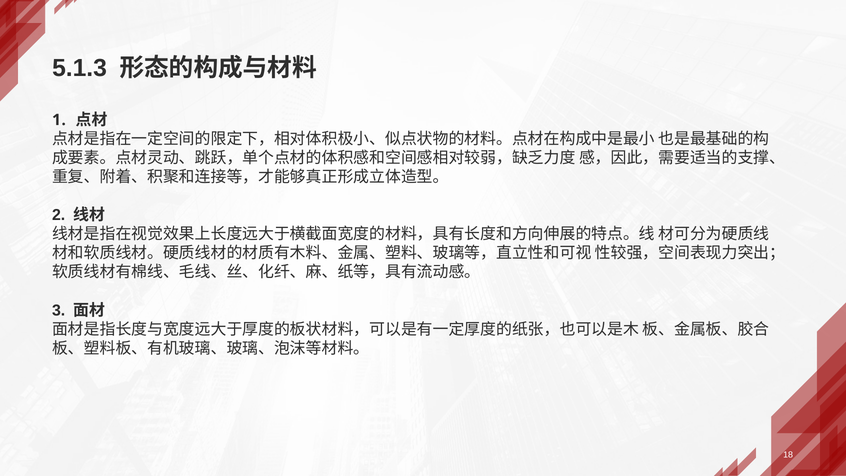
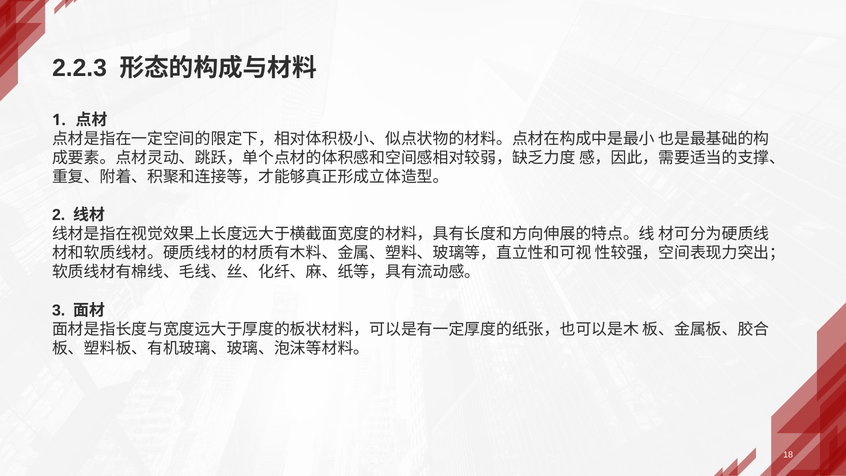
5.1.3: 5.1.3 -> 2.2.3
